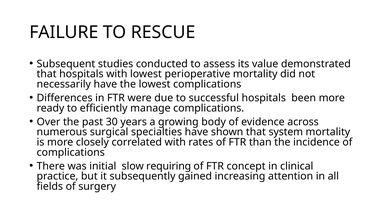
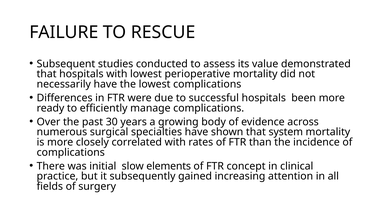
requiring: requiring -> elements
